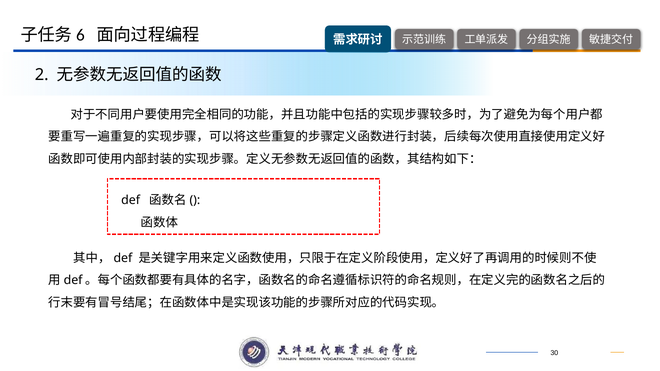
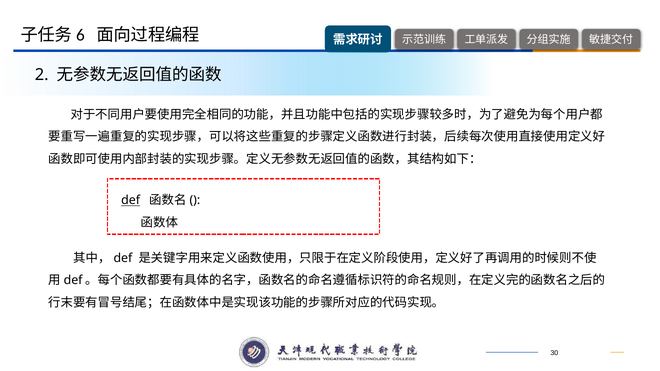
def underline: none -> present
